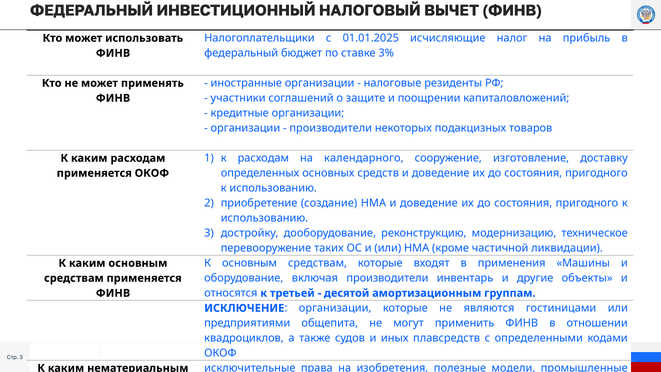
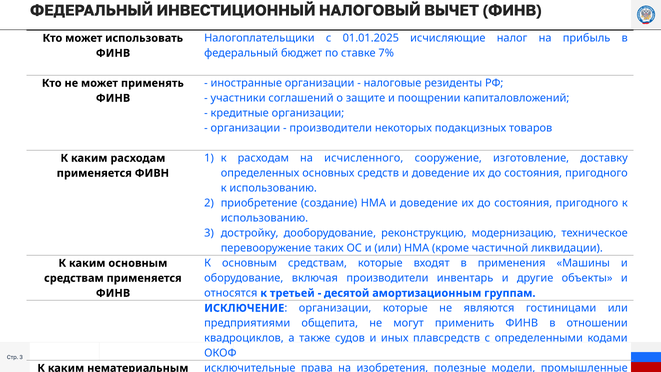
3%: 3% -> 7%
календарного: календарного -> исчисленного
применяется ОКОФ: ОКОФ -> ФИВН
